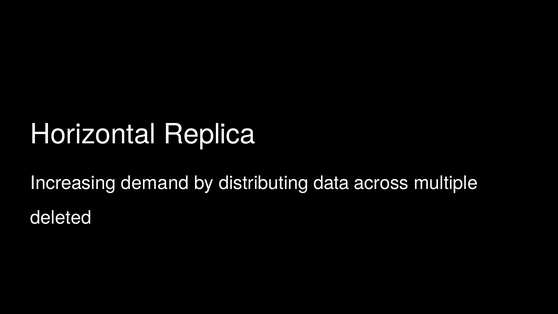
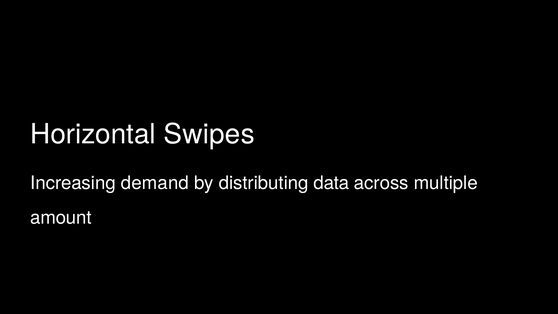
Replica: Replica -> Swipes
deleted: deleted -> amount
